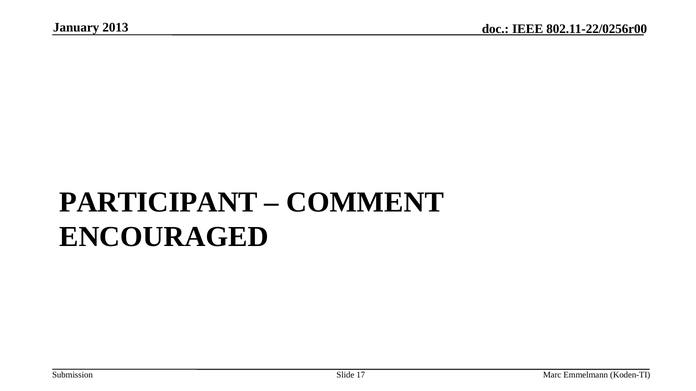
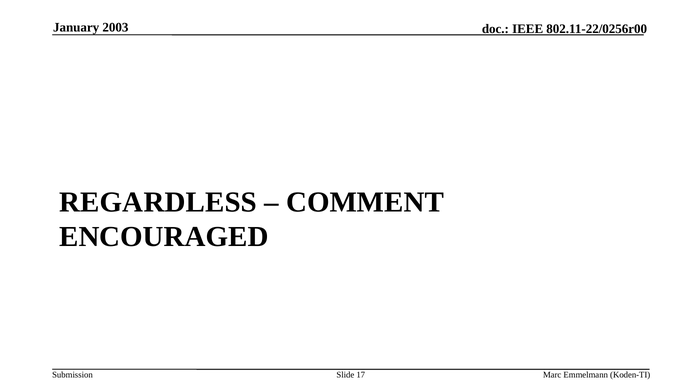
2013: 2013 -> 2003
PARTICIPANT: PARTICIPANT -> REGARDLESS
